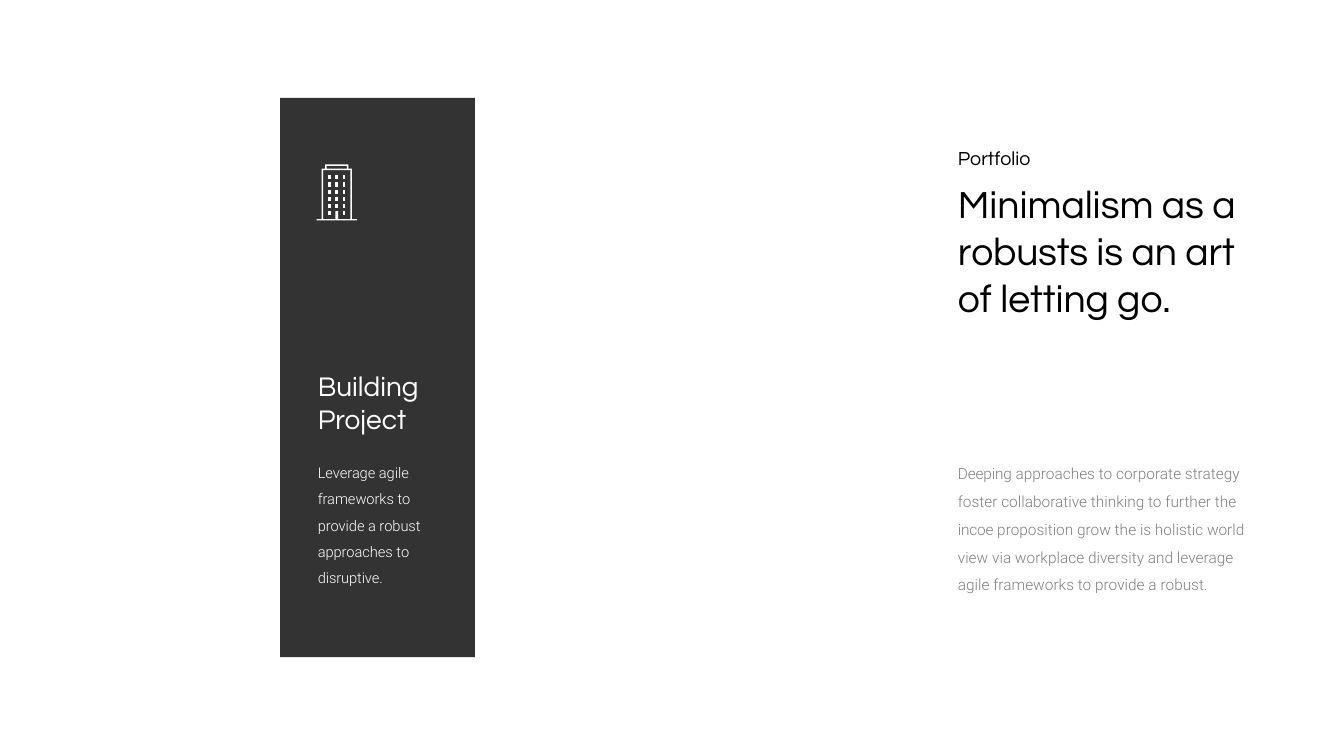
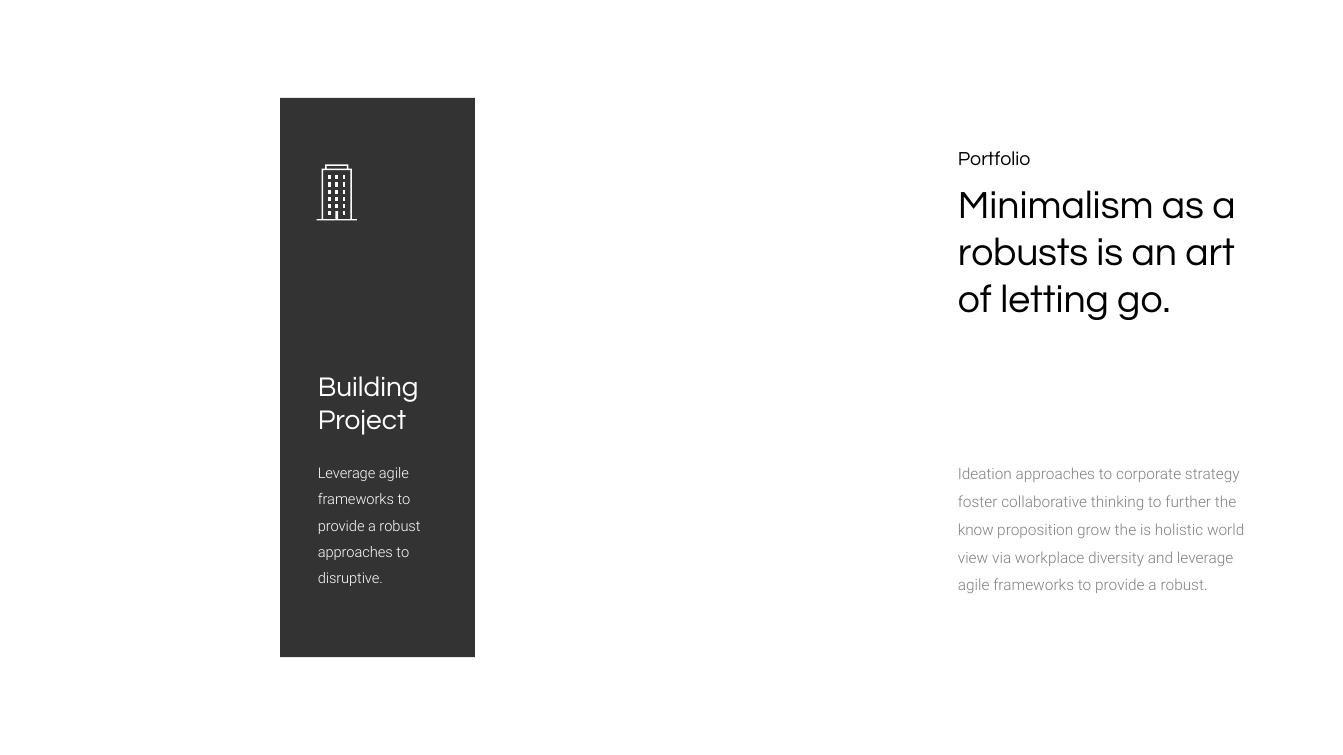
Deeping: Deeping -> Ideation
incoe: incoe -> know
